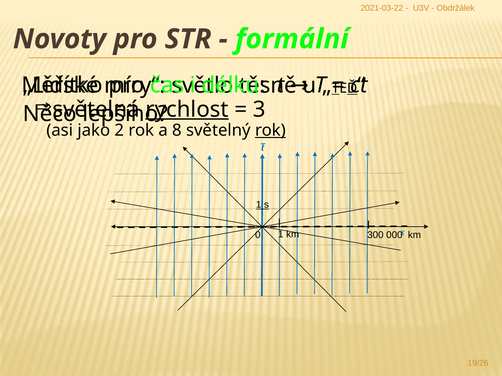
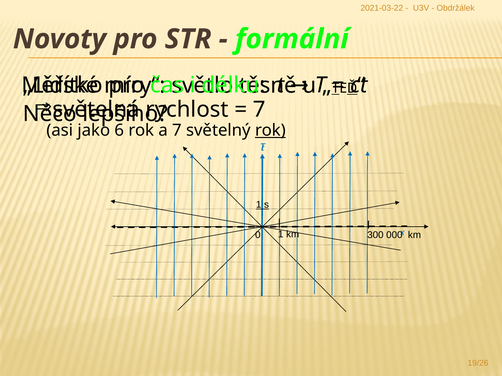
rychlost underline: present -> none
3 at (259, 110): 3 -> 7
2: 2 -> 6
a 8: 8 -> 7
